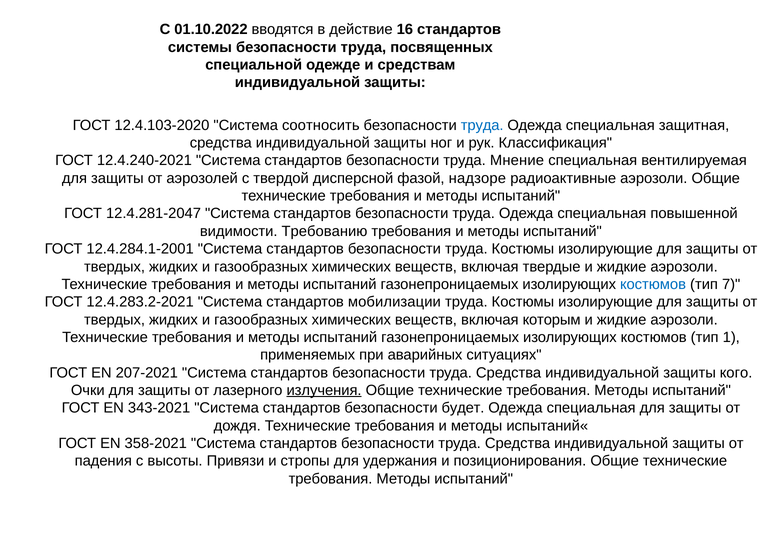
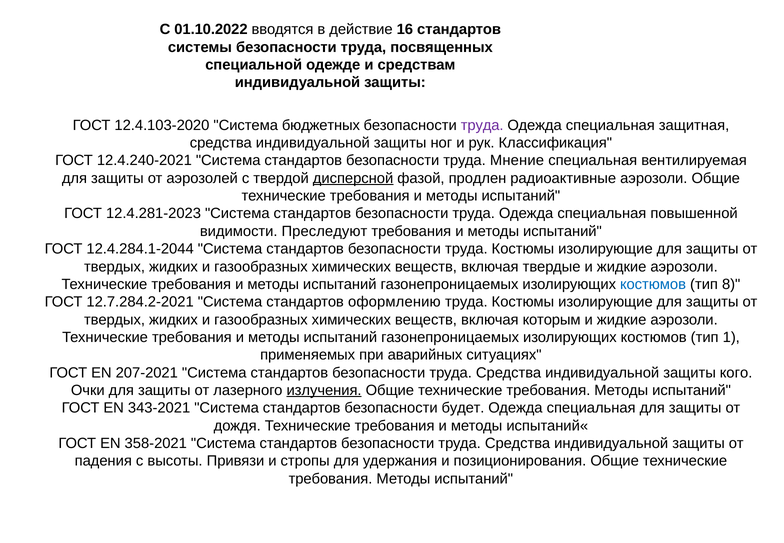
соотносить: соотносить -> бюджетных
труда at (482, 125) colour: blue -> purple
дисперсной underline: none -> present
надзоре: надзоре -> продлен
12.4.281-2047: 12.4.281-2047 -> 12.4.281-2023
Требованию: Требованию -> Преследуют
12.4.284.1-2001: 12.4.284.1-2001 -> 12.4.284.1-2044
7: 7 -> 8
12.4.283.2-2021: 12.4.283.2-2021 -> 12.7.284.2-2021
мобилизации: мобилизации -> оформлению
